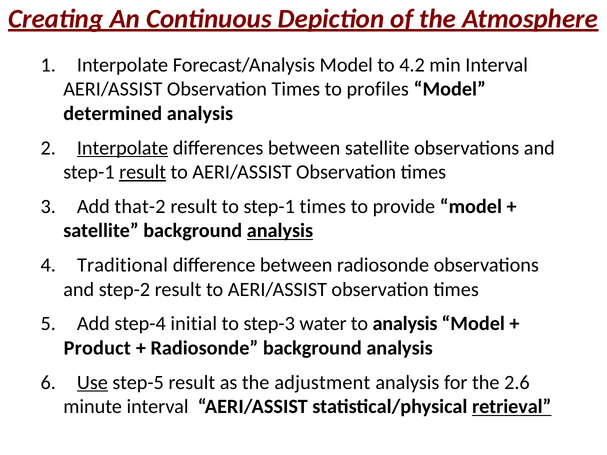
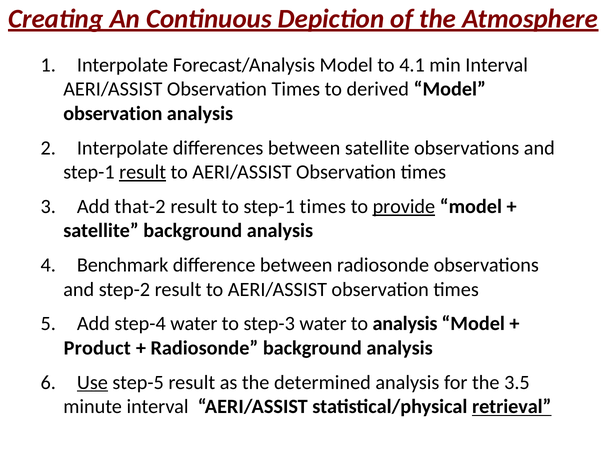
4.2: 4.2 -> 4.1
profiles: profiles -> derived
determined at (113, 114): determined -> observation
Interpolate at (123, 148) underline: present -> none
provide underline: none -> present
analysis at (280, 231) underline: present -> none
Traditional: Traditional -> Benchmark
step-4 initial: initial -> water
adjustment: adjustment -> determined
2.6: 2.6 -> 3.5
